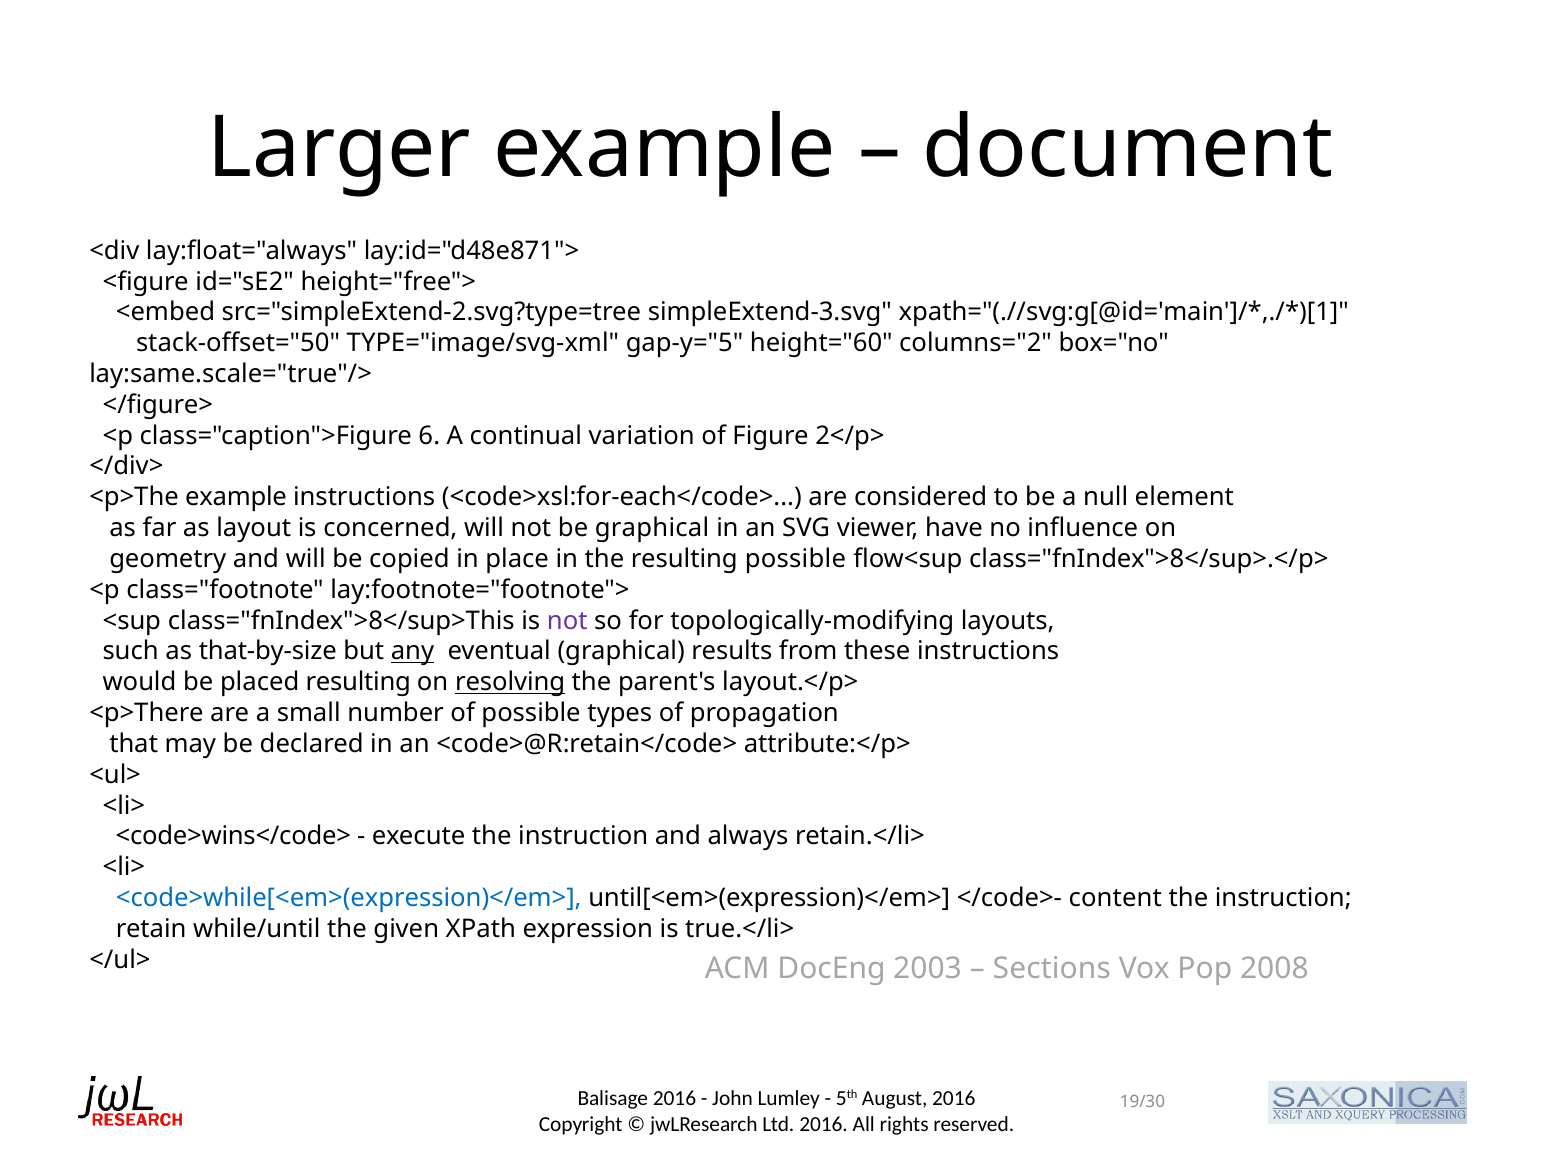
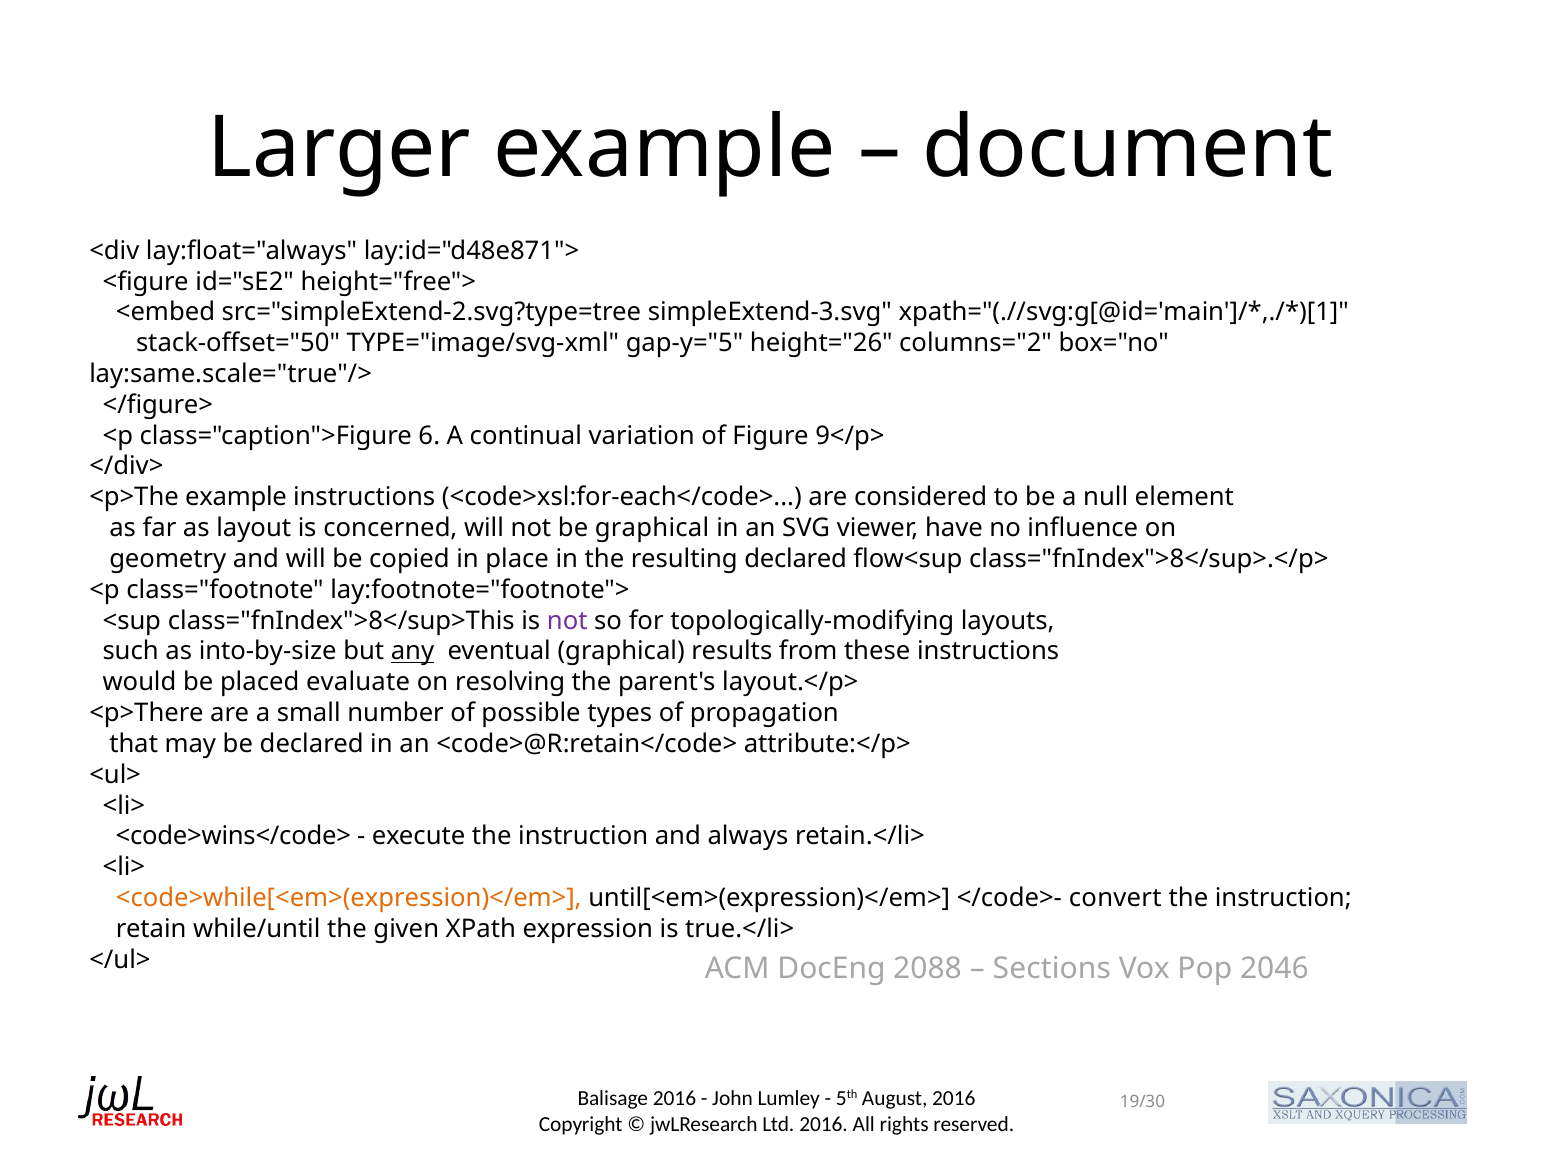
height="60: height="60 -> height="26
2</p>: 2</p> -> 9</p>
resulting possible: possible -> declared
that-by-size: that-by-size -> into-by-size
placed resulting: resulting -> evaluate
resolving underline: present -> none
<code>while[<em>(expression)</em> colour: blue -> orange
content: content -> convert
2003: 2003 -> 2088
2008: 2008 -> 2046
